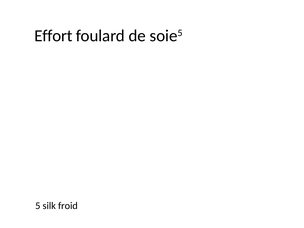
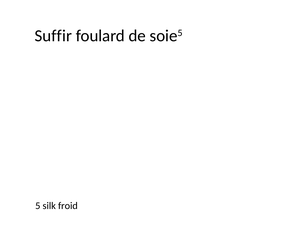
Effort: Effort -> Suffir
